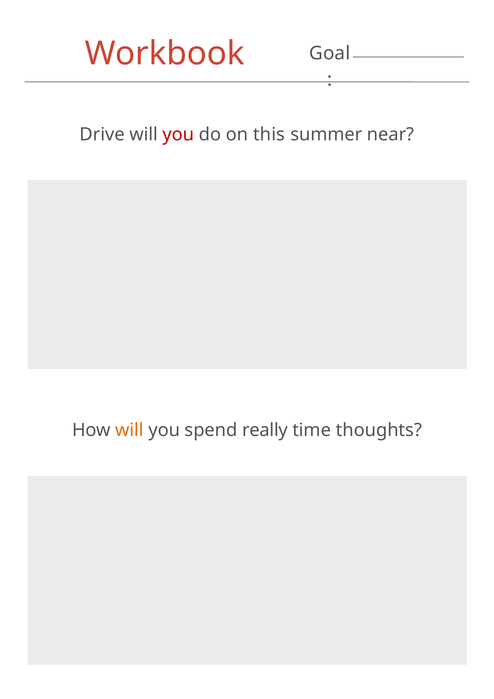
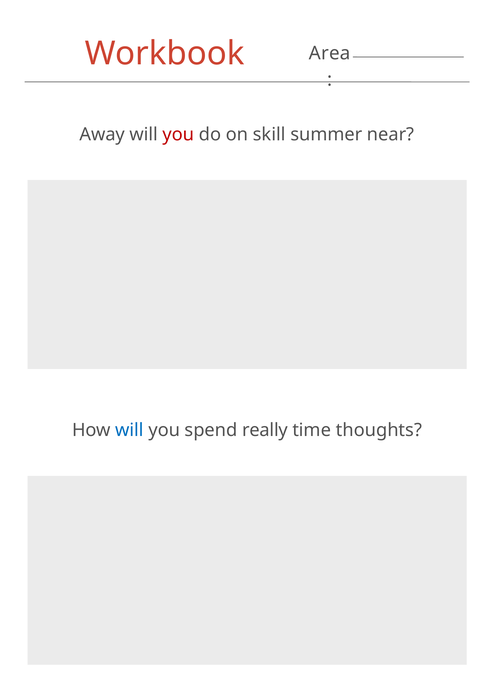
Goal: Goal -> Area
Drive: Drive -> Away
this: this -> skill
will at (129, 430) colour: orange -> blue
